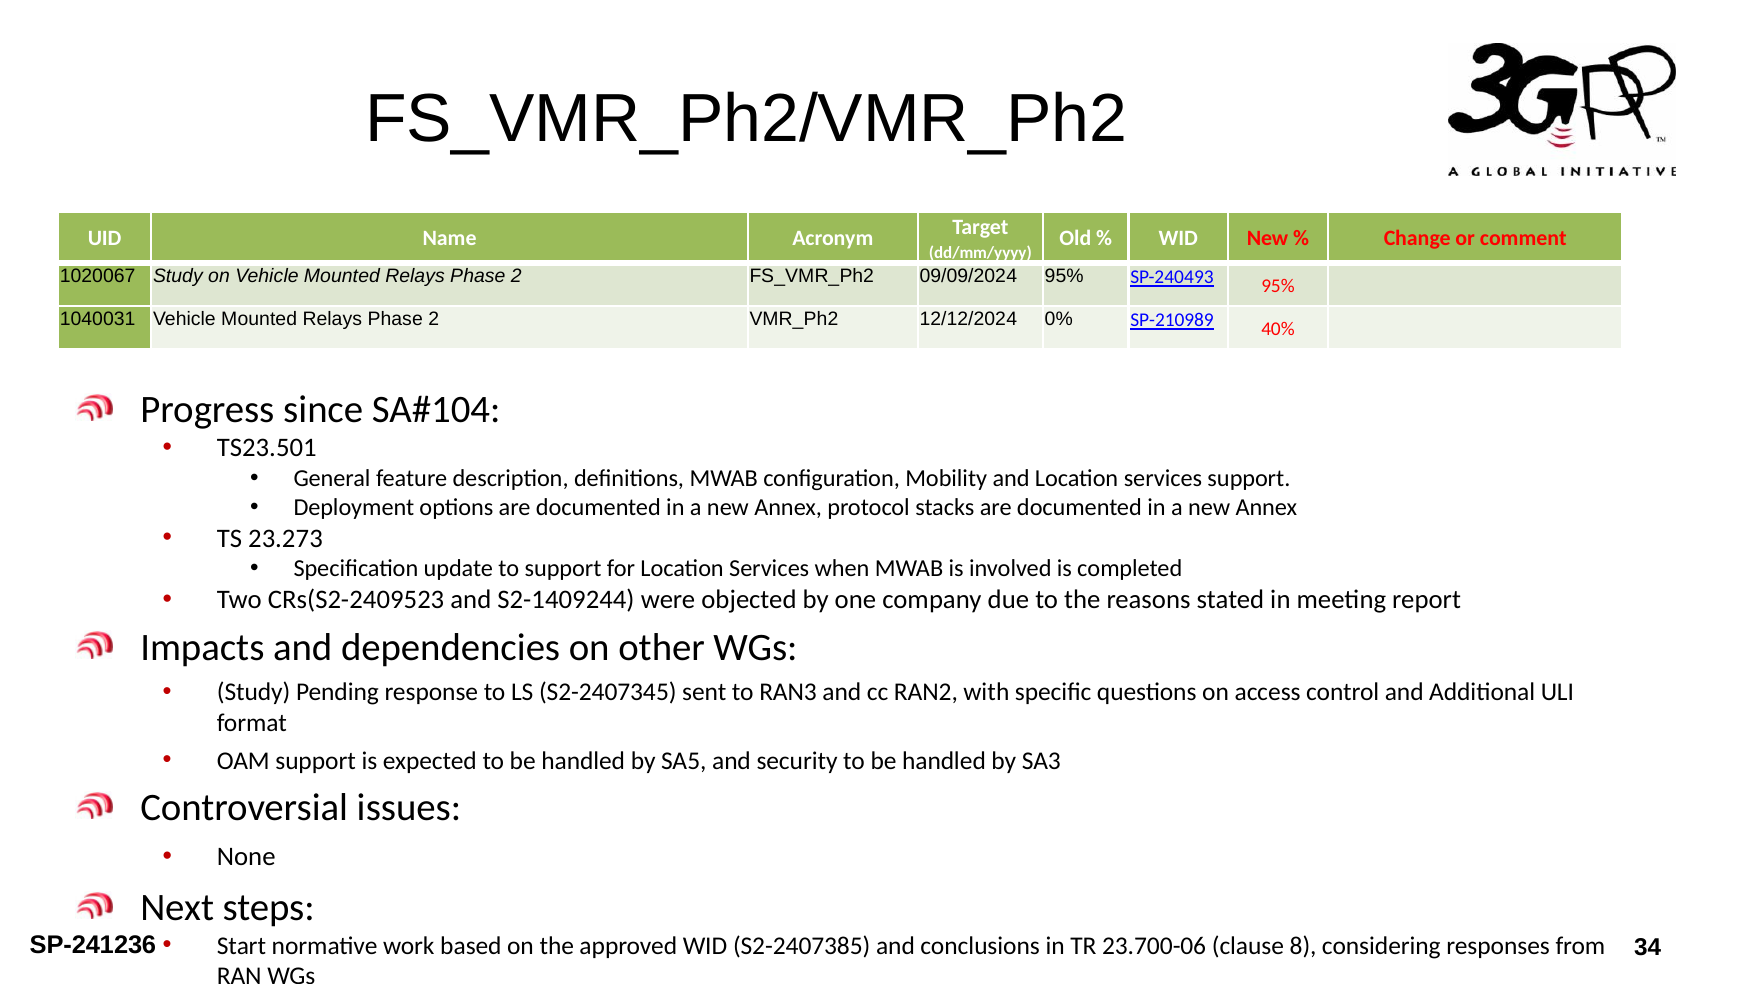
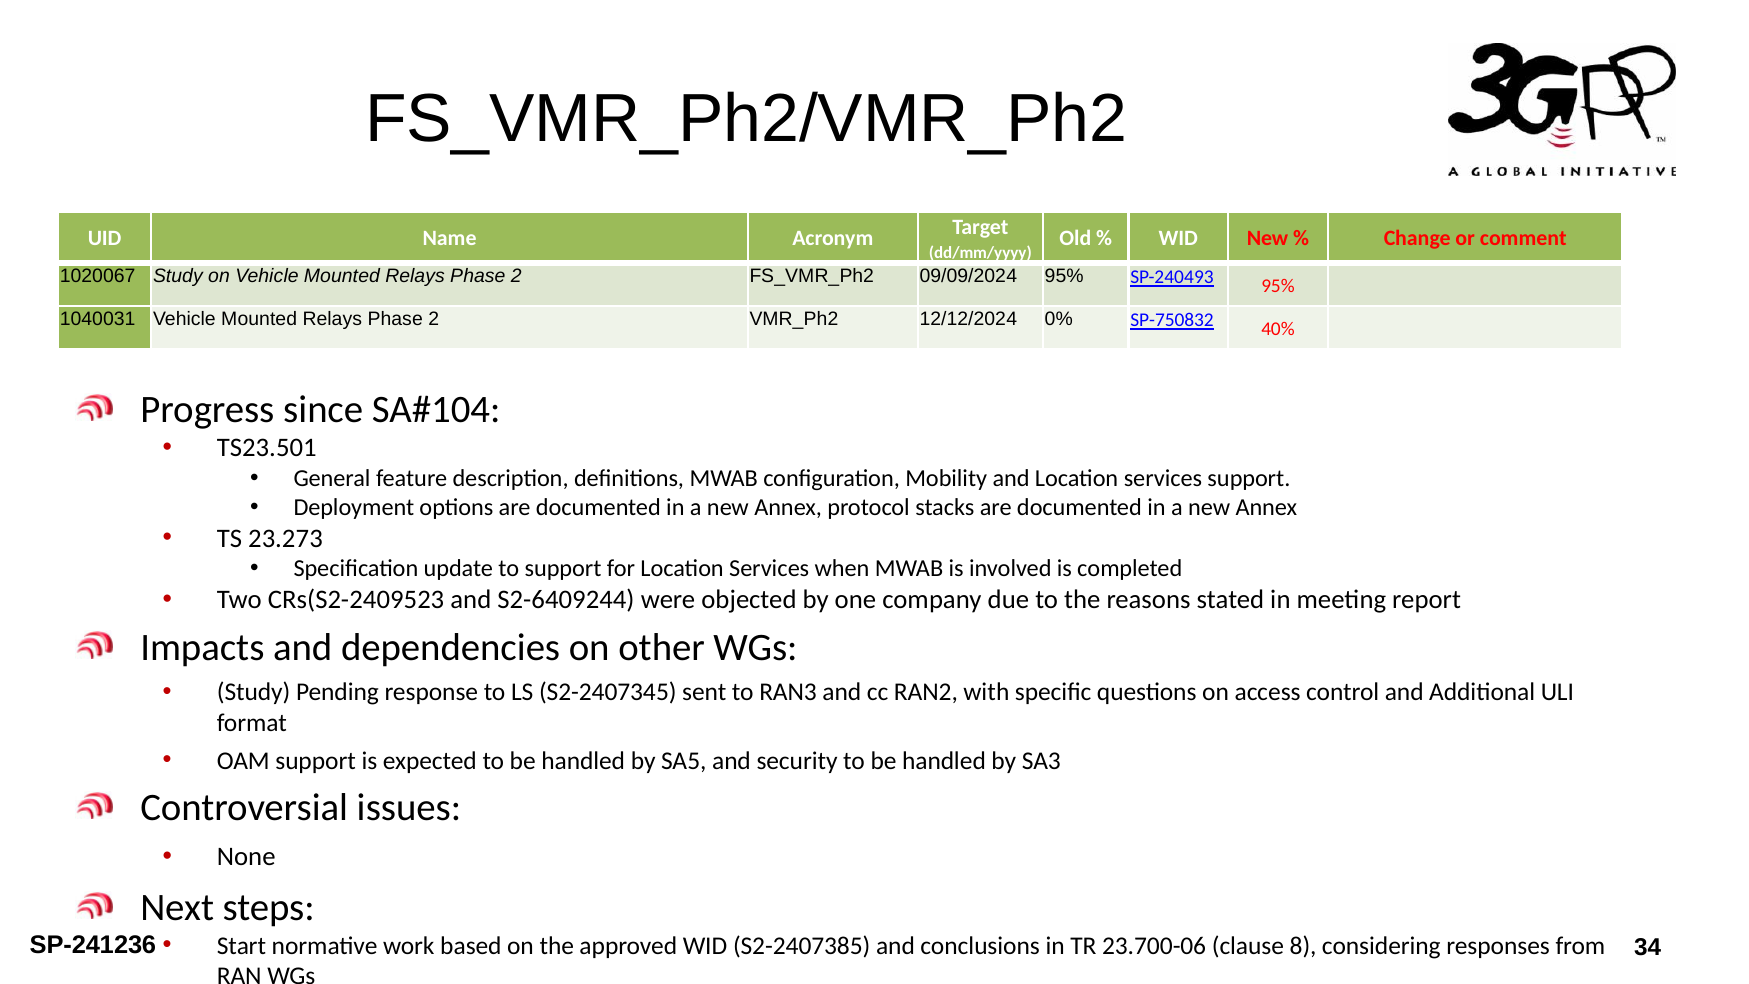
SP-210989: SP-210989 -> SP-750832
S2-1409244: S2-1409244 -> S2-6409244
